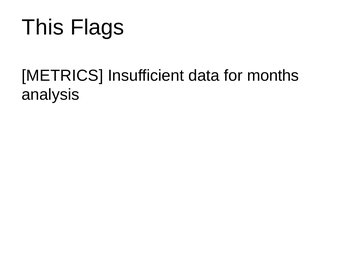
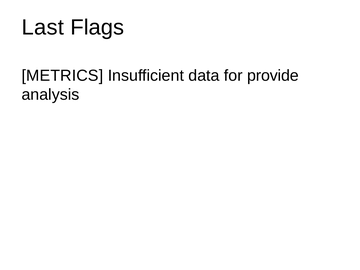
This: This -> Last
months: months -> provide
